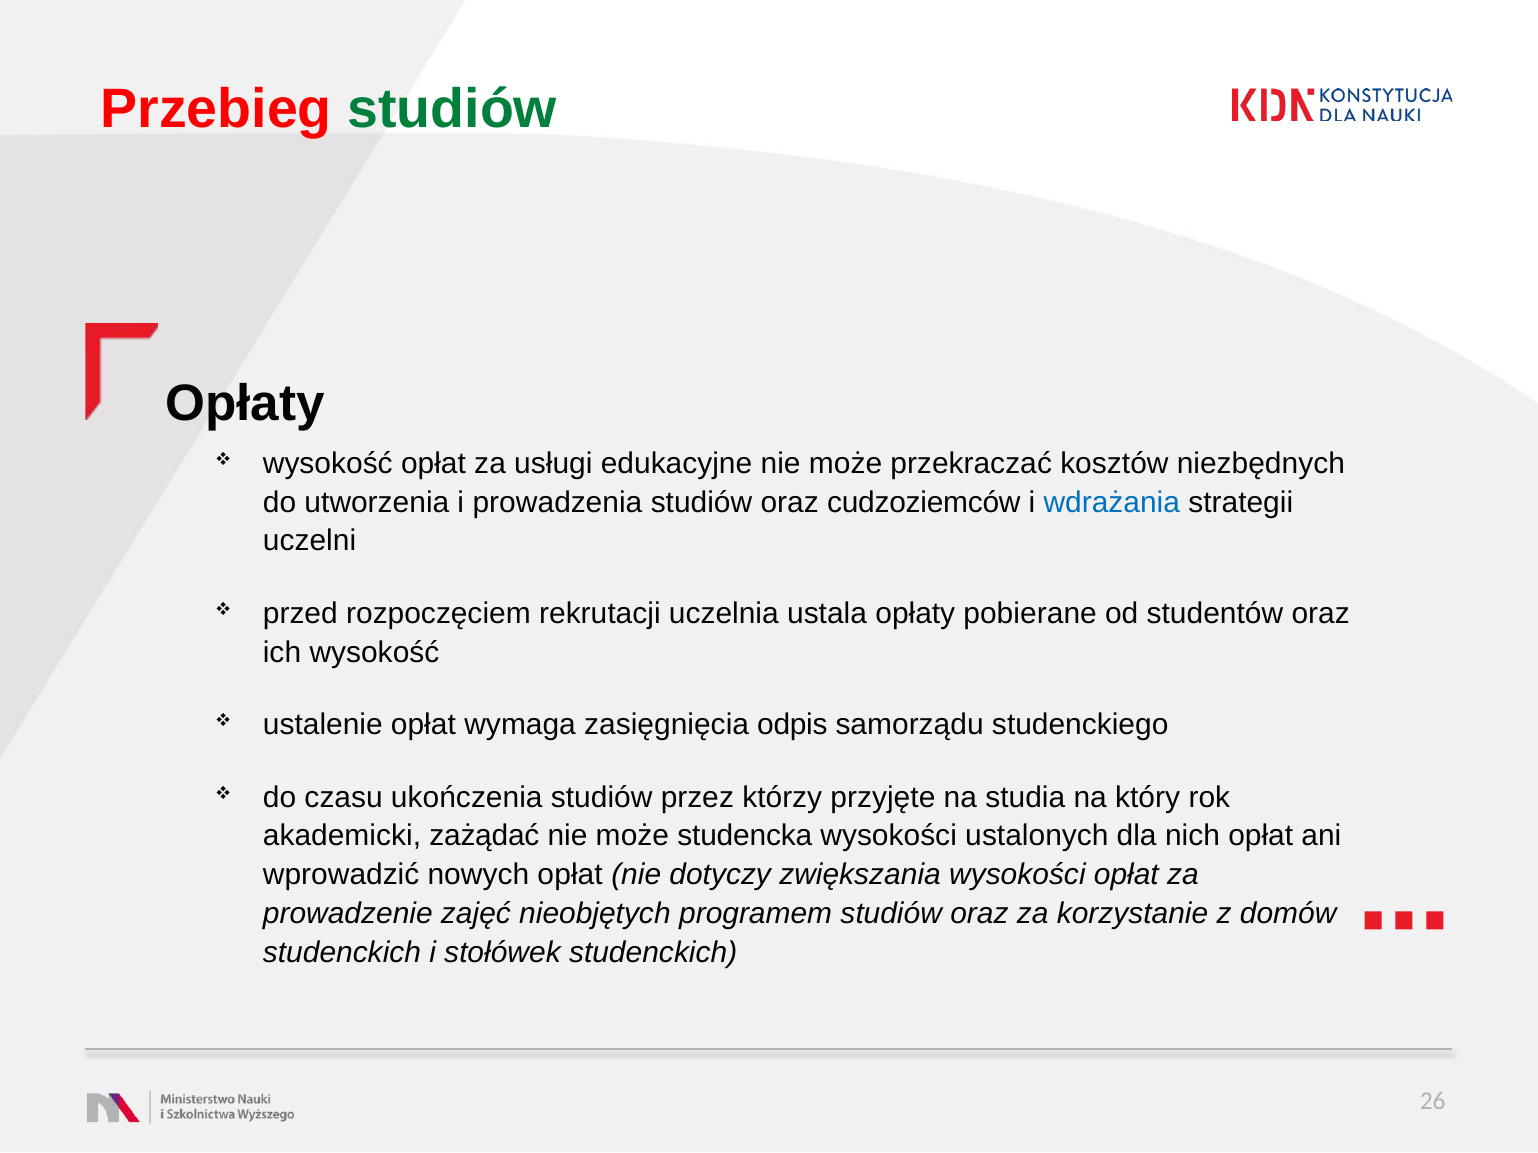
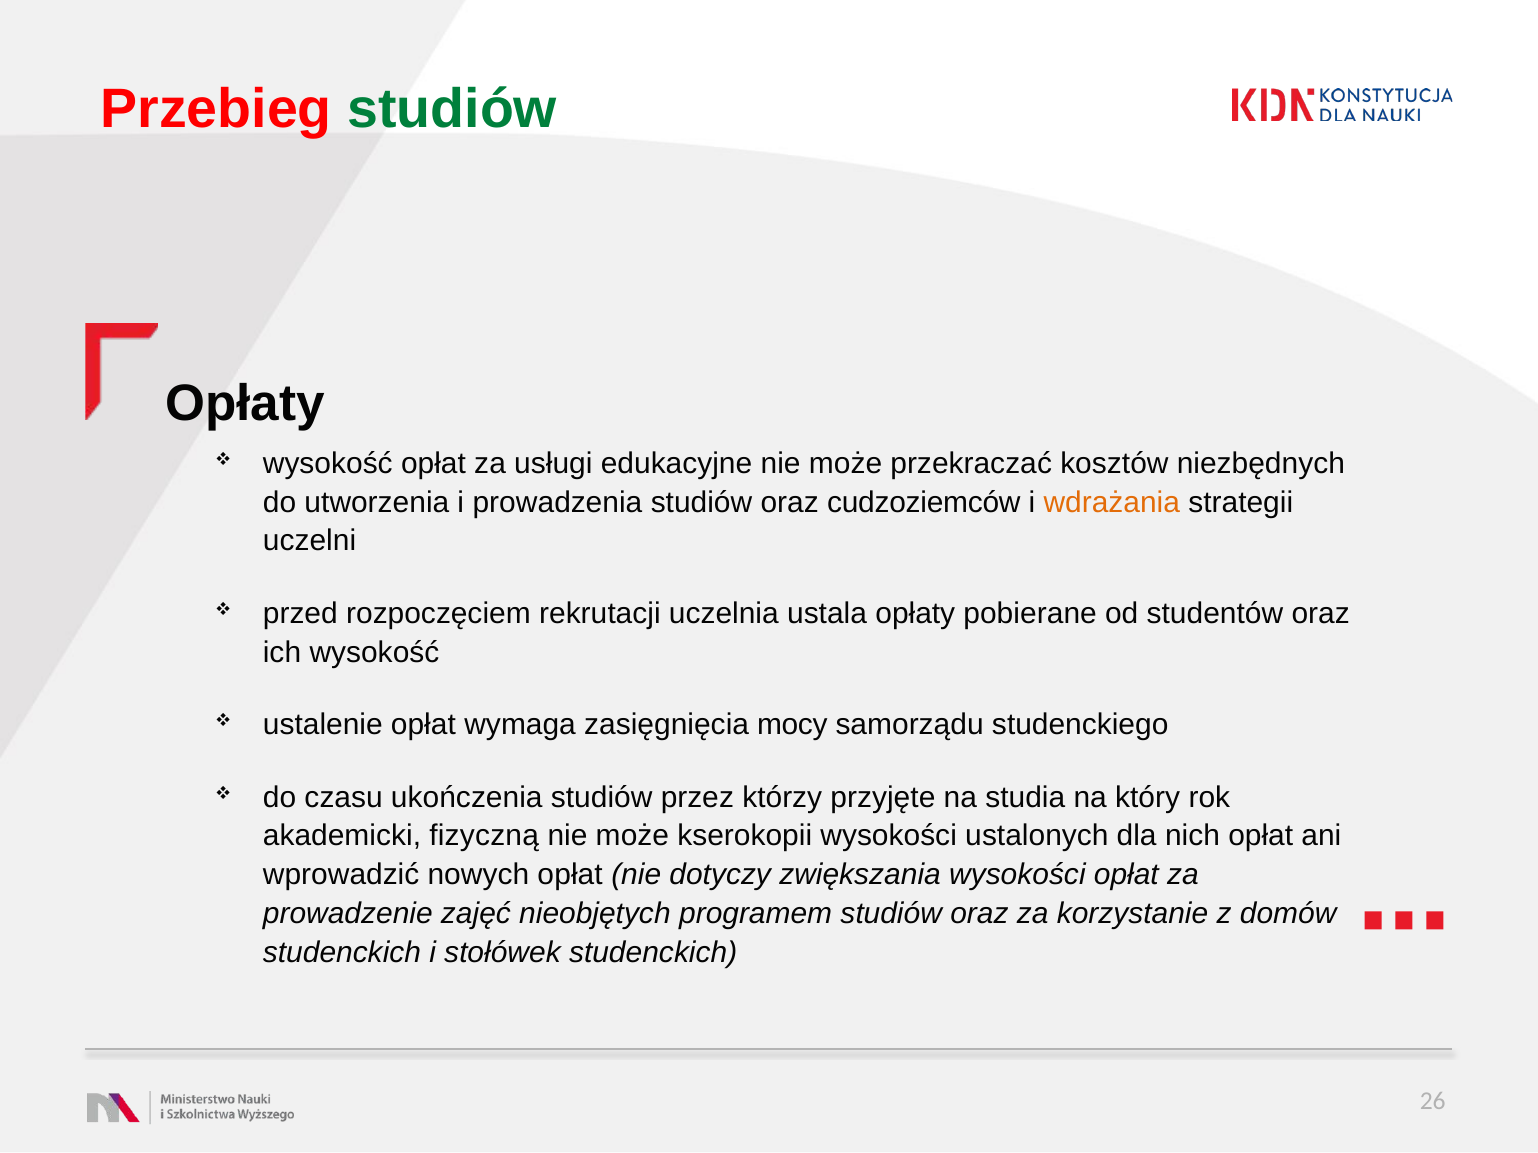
wdrażania colour: blue -> orange
odpis: odpis -> mocy
zażądać: zażądać -> fizyczną
studencka: studencka -> kserokopii
